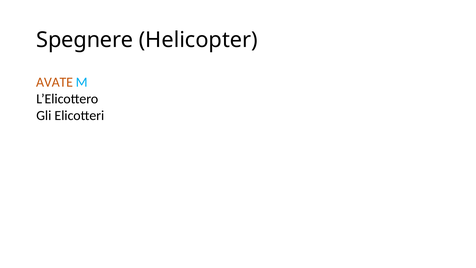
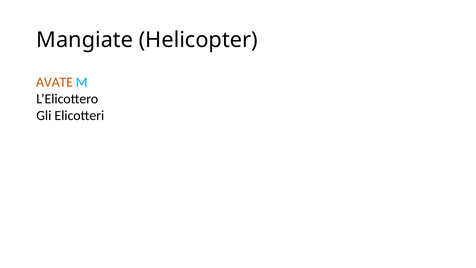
Spegnere: Spegnere -> Mangiate
